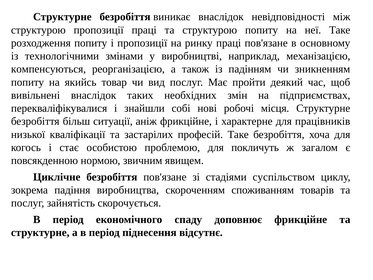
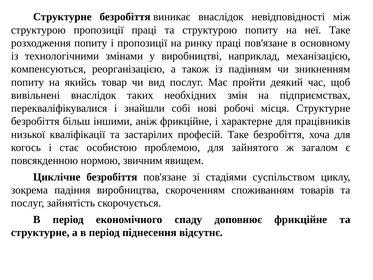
ситуації: ситуації -> іншими
покличуть: покличуть -> зайнятого
